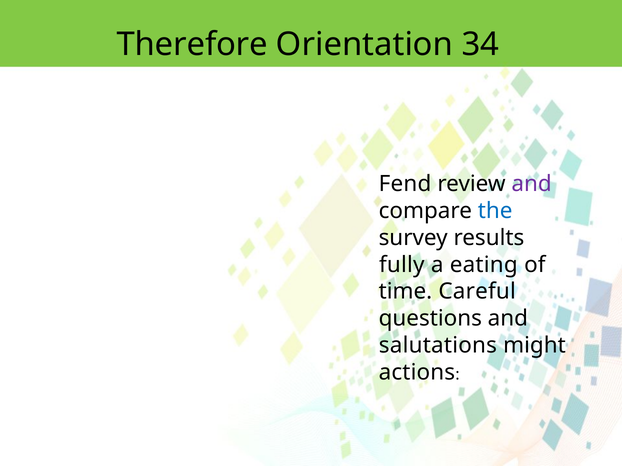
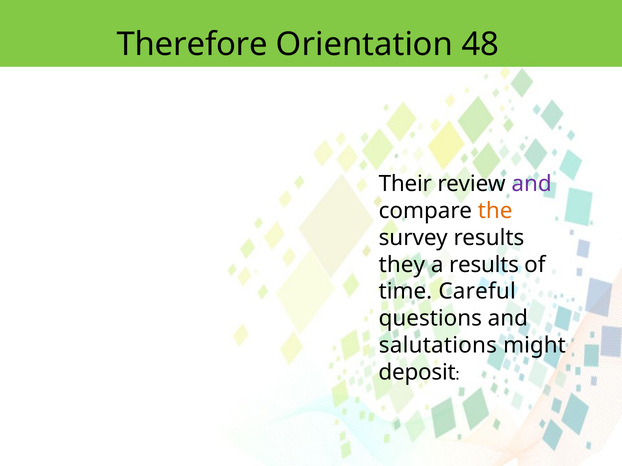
34: 34 -> 48
Fend: Fend -> Their
the colour: blue -> orange
fully: fully -> they
a eating: eating -> results
actions: actions -> deposit
